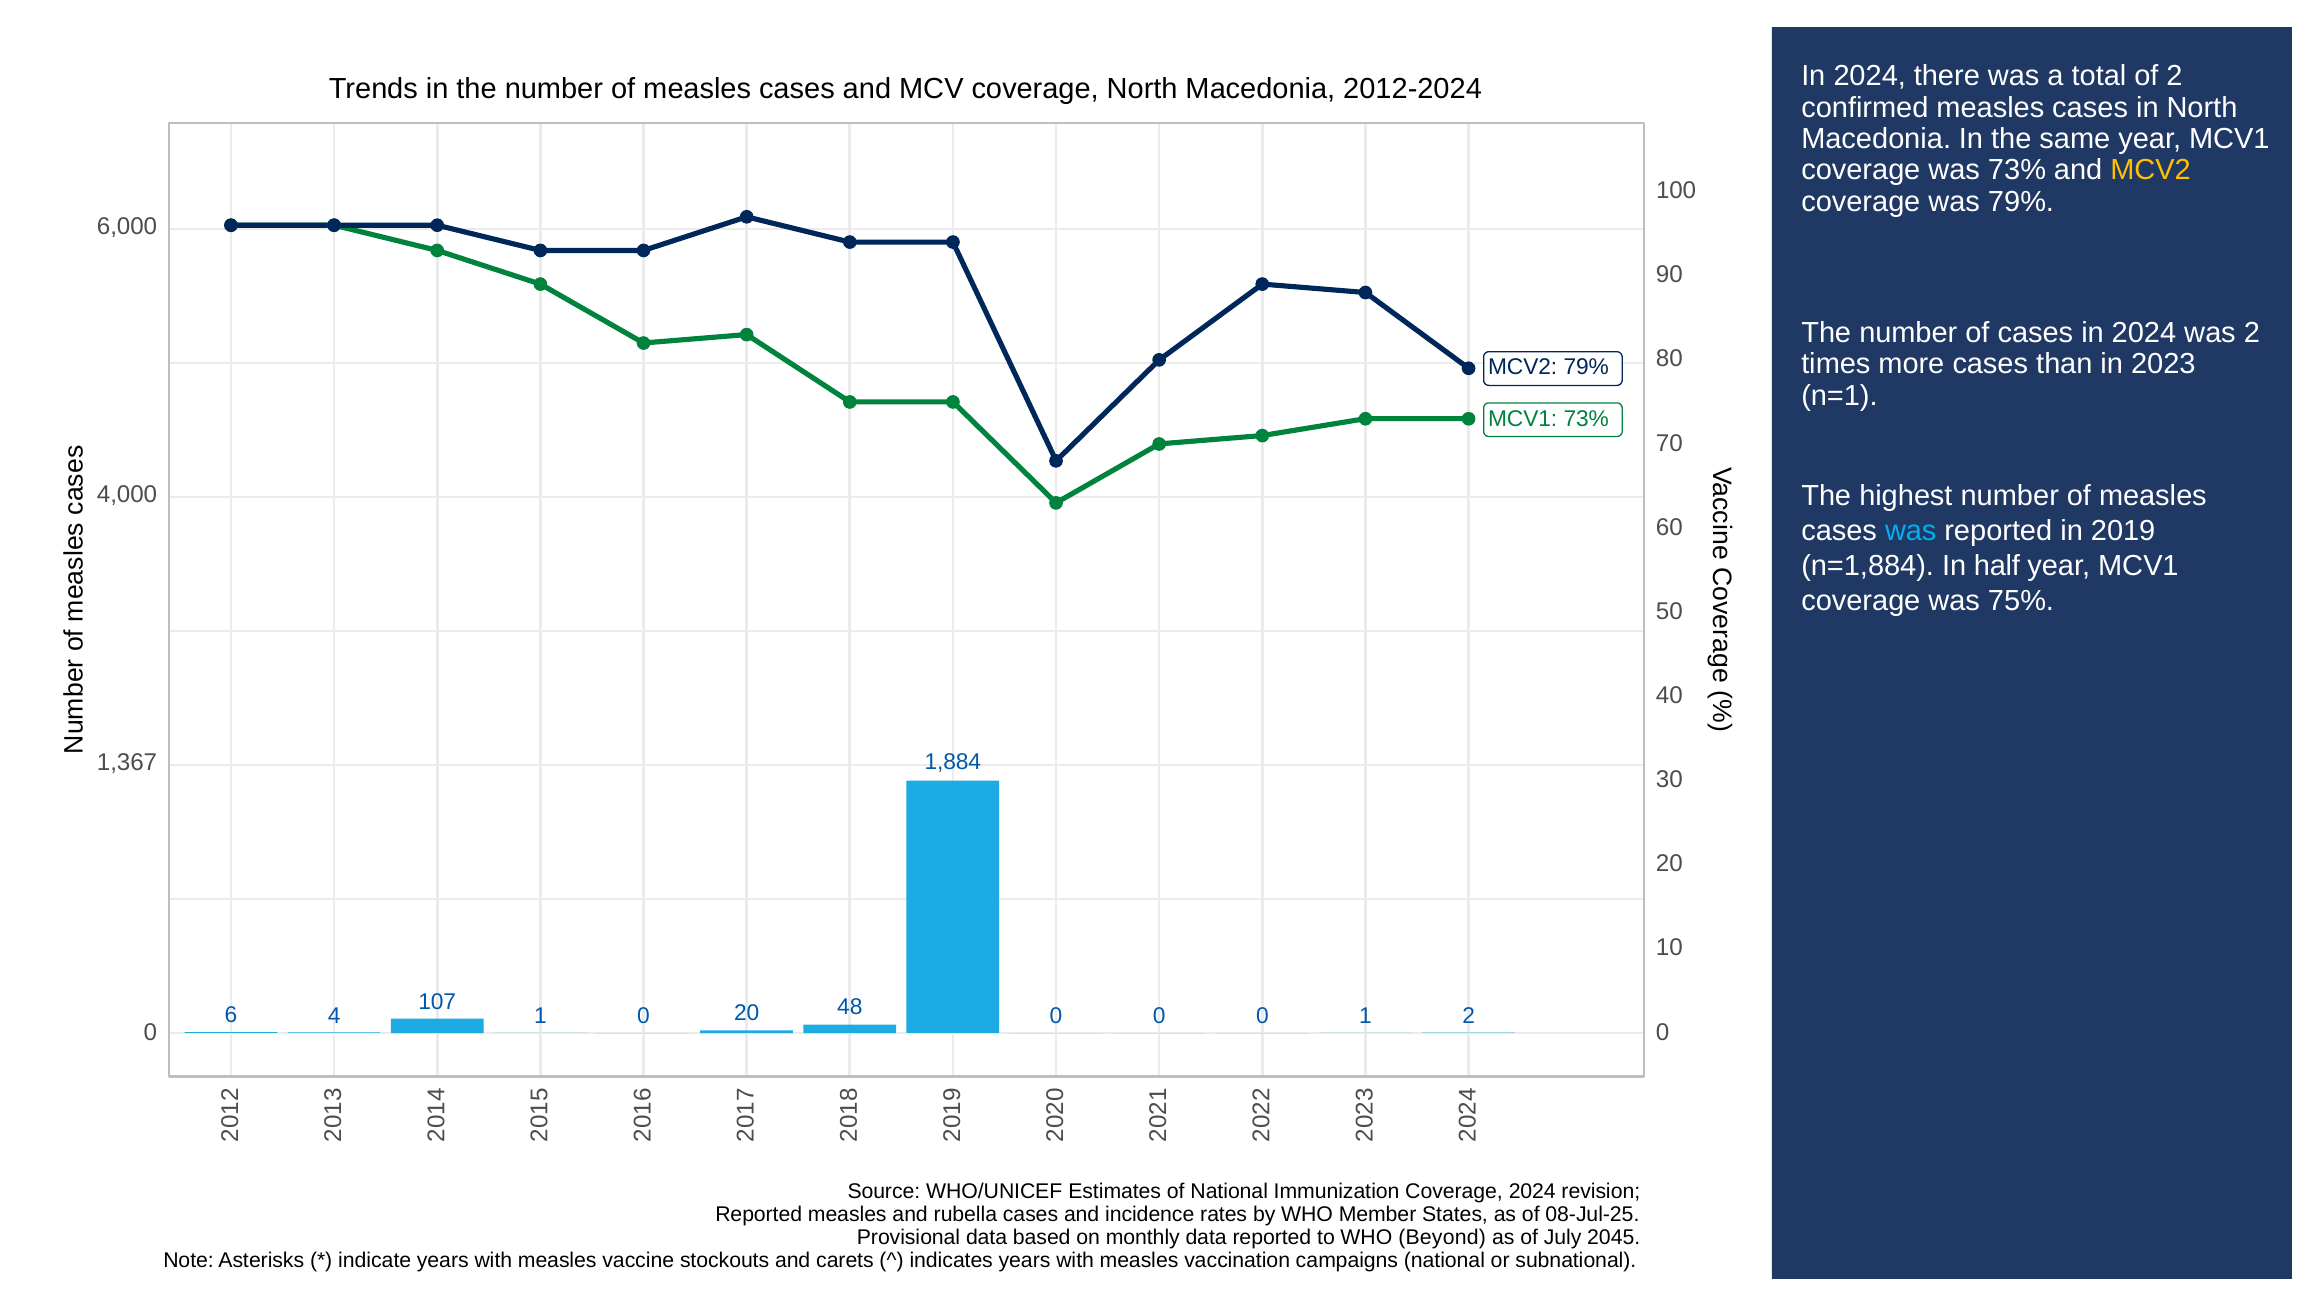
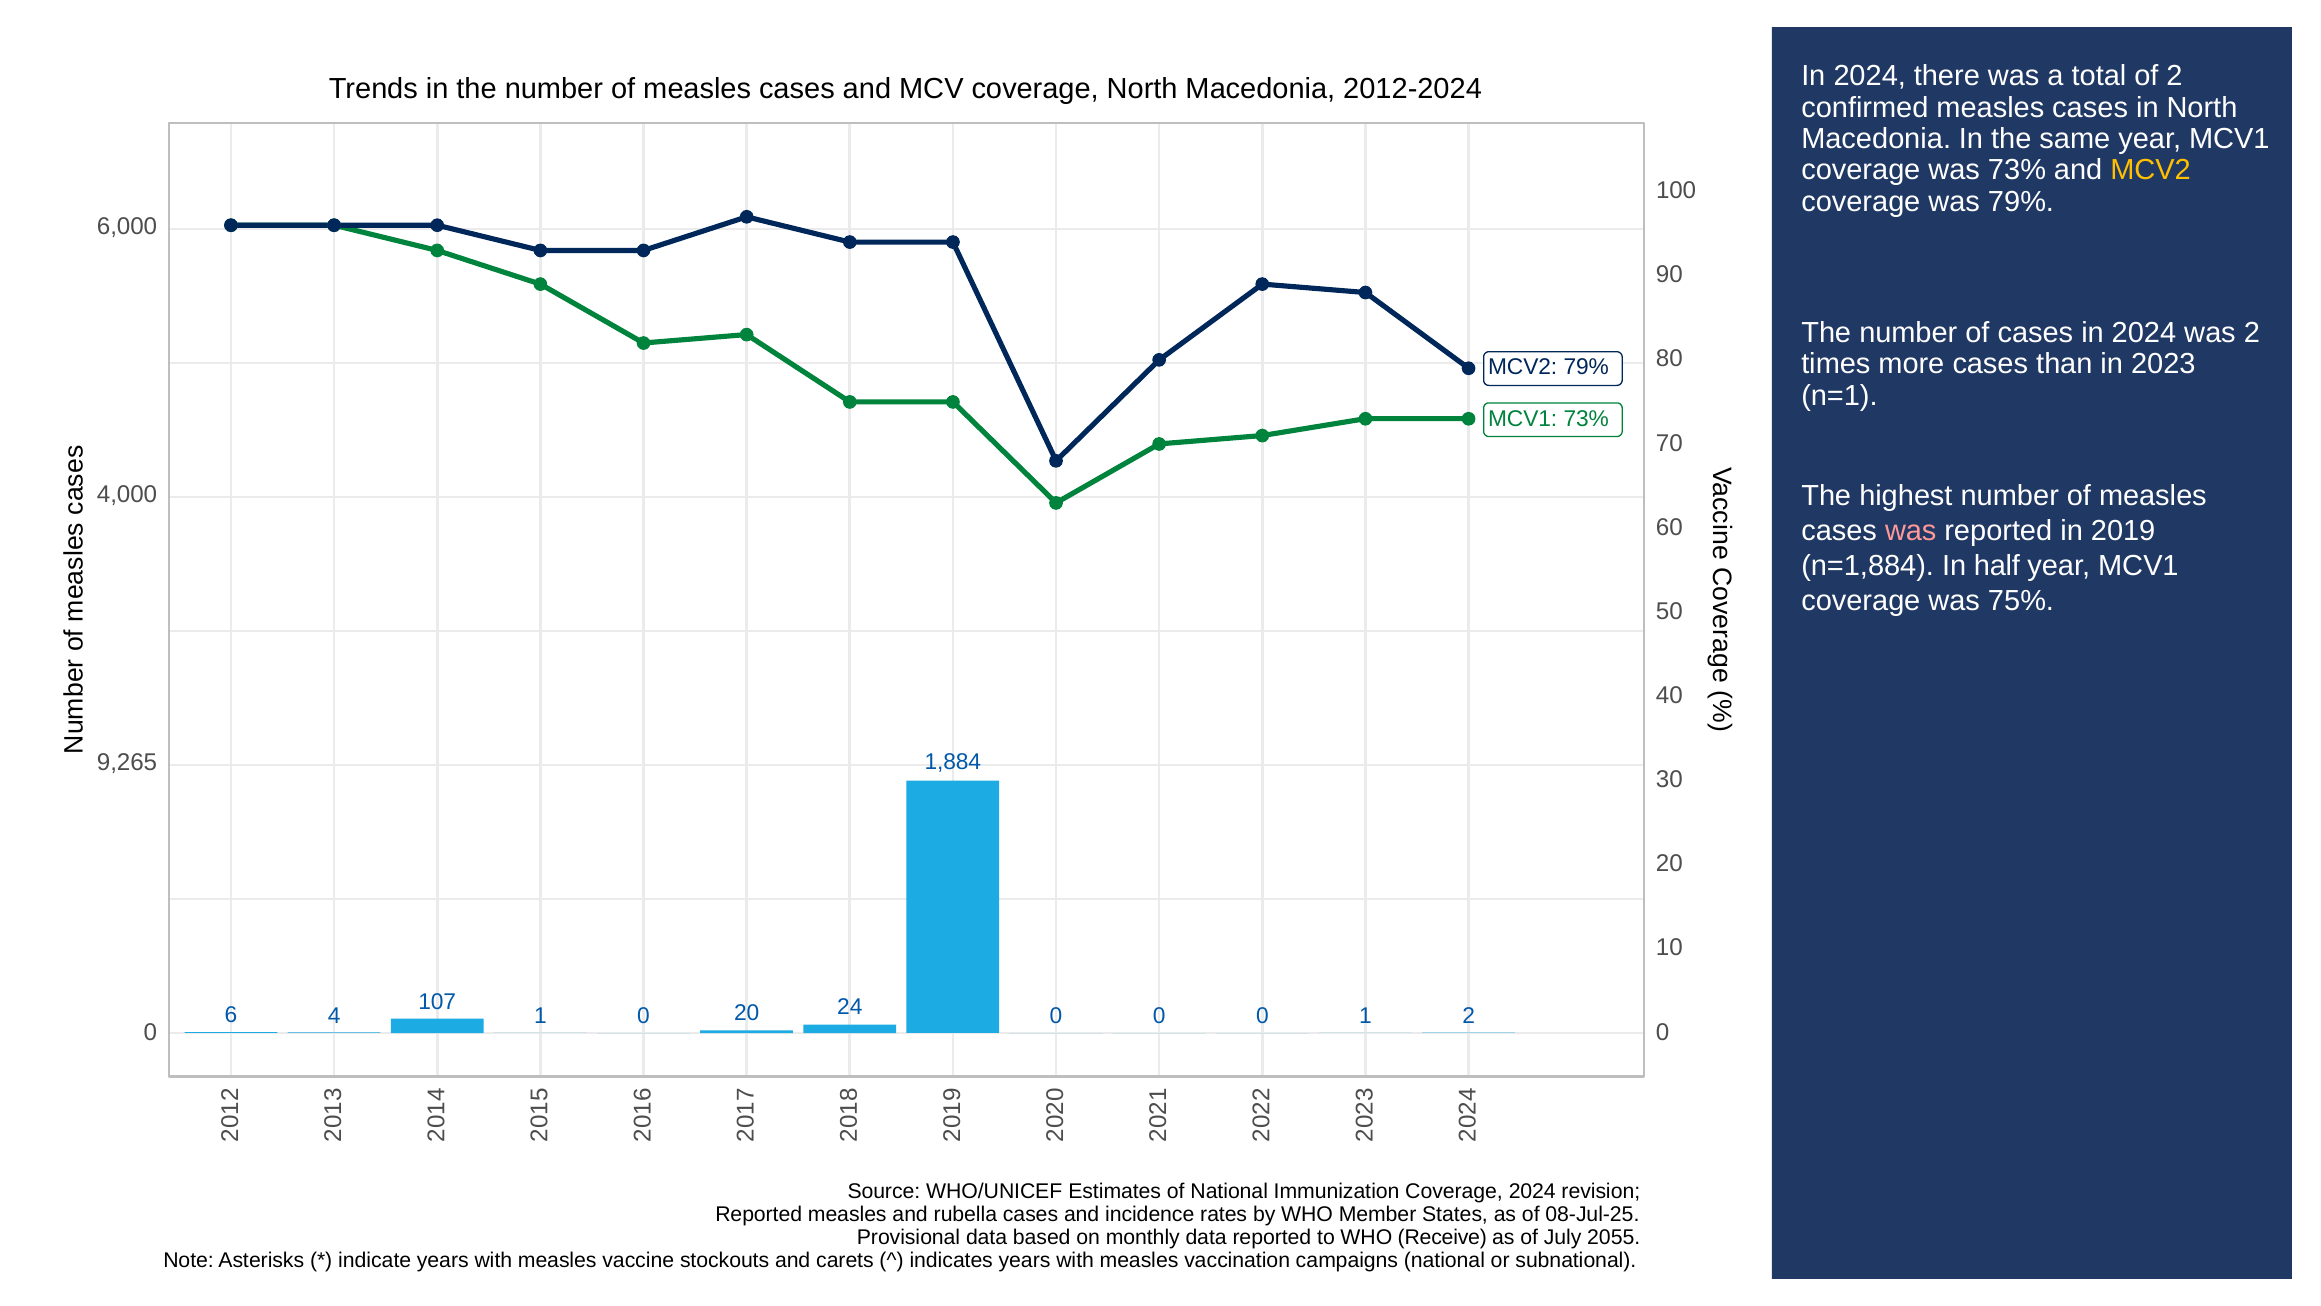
was at (1911, 531) colour: light blue -> pink
1,367: 1,367 -> 9,265
48: 48 -> 24
Beyond: Beyond -> Receive
2045: 2045 -> 2055
